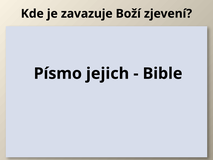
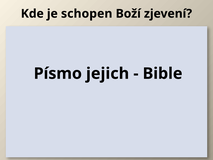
zavazuje: zavazuje -> schopen
